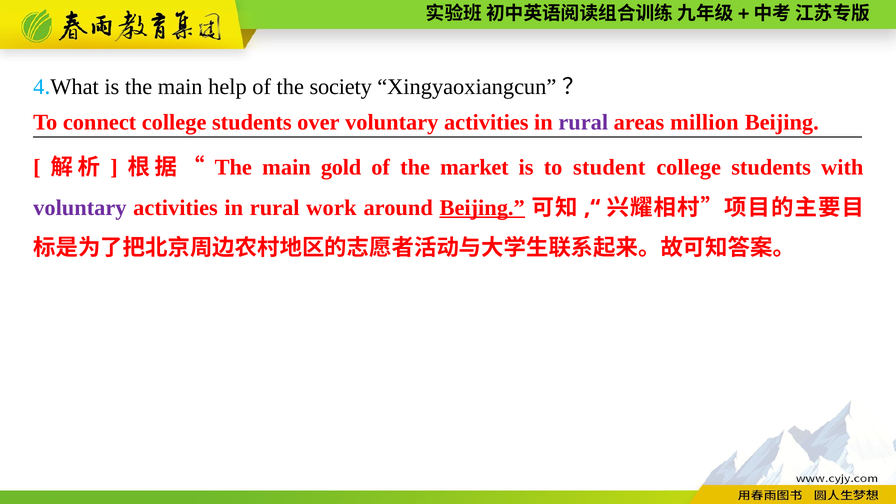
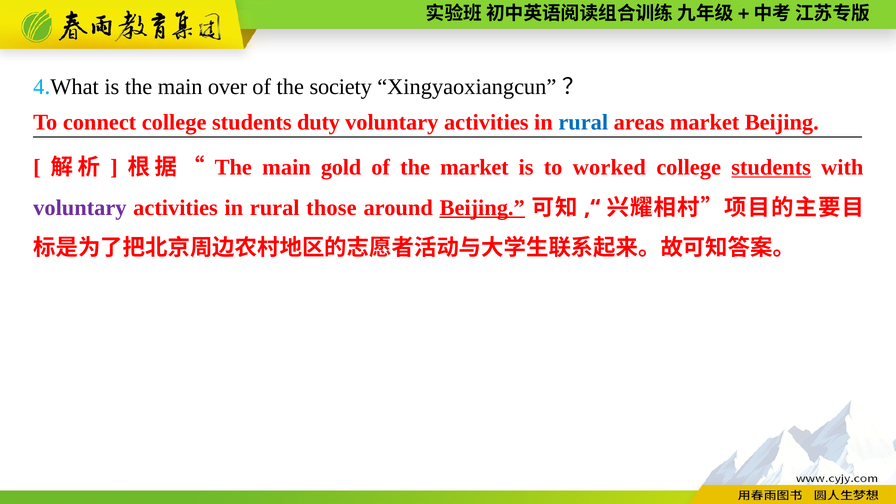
help: help -> over
over: over -> duty
rural at (583, 122) colour: purple -> blue
areas million: million -> market
student: student -> worked
students at (771, 167) underline: none -> present
work: work -> those
